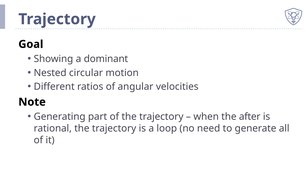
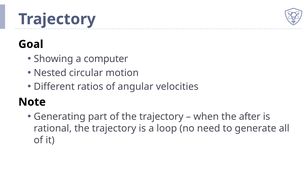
dominant: dominant -> computer
